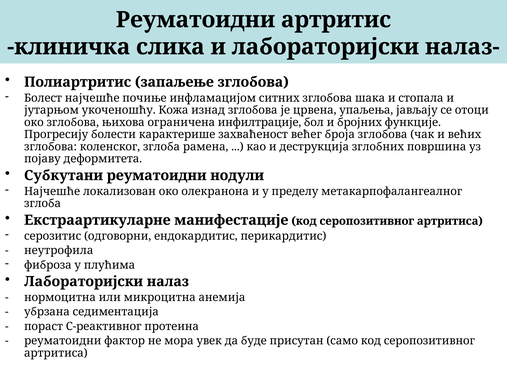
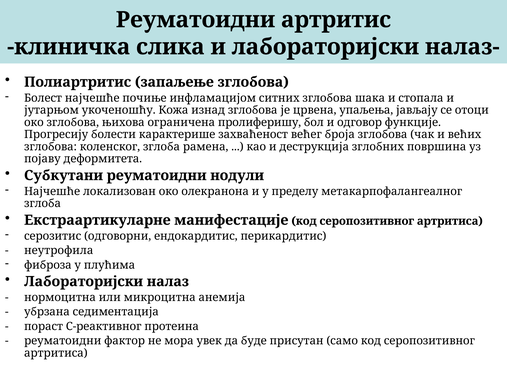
инфилтрације: инфилтрације -> пролиферишу
бројних: бројних -> одговор
